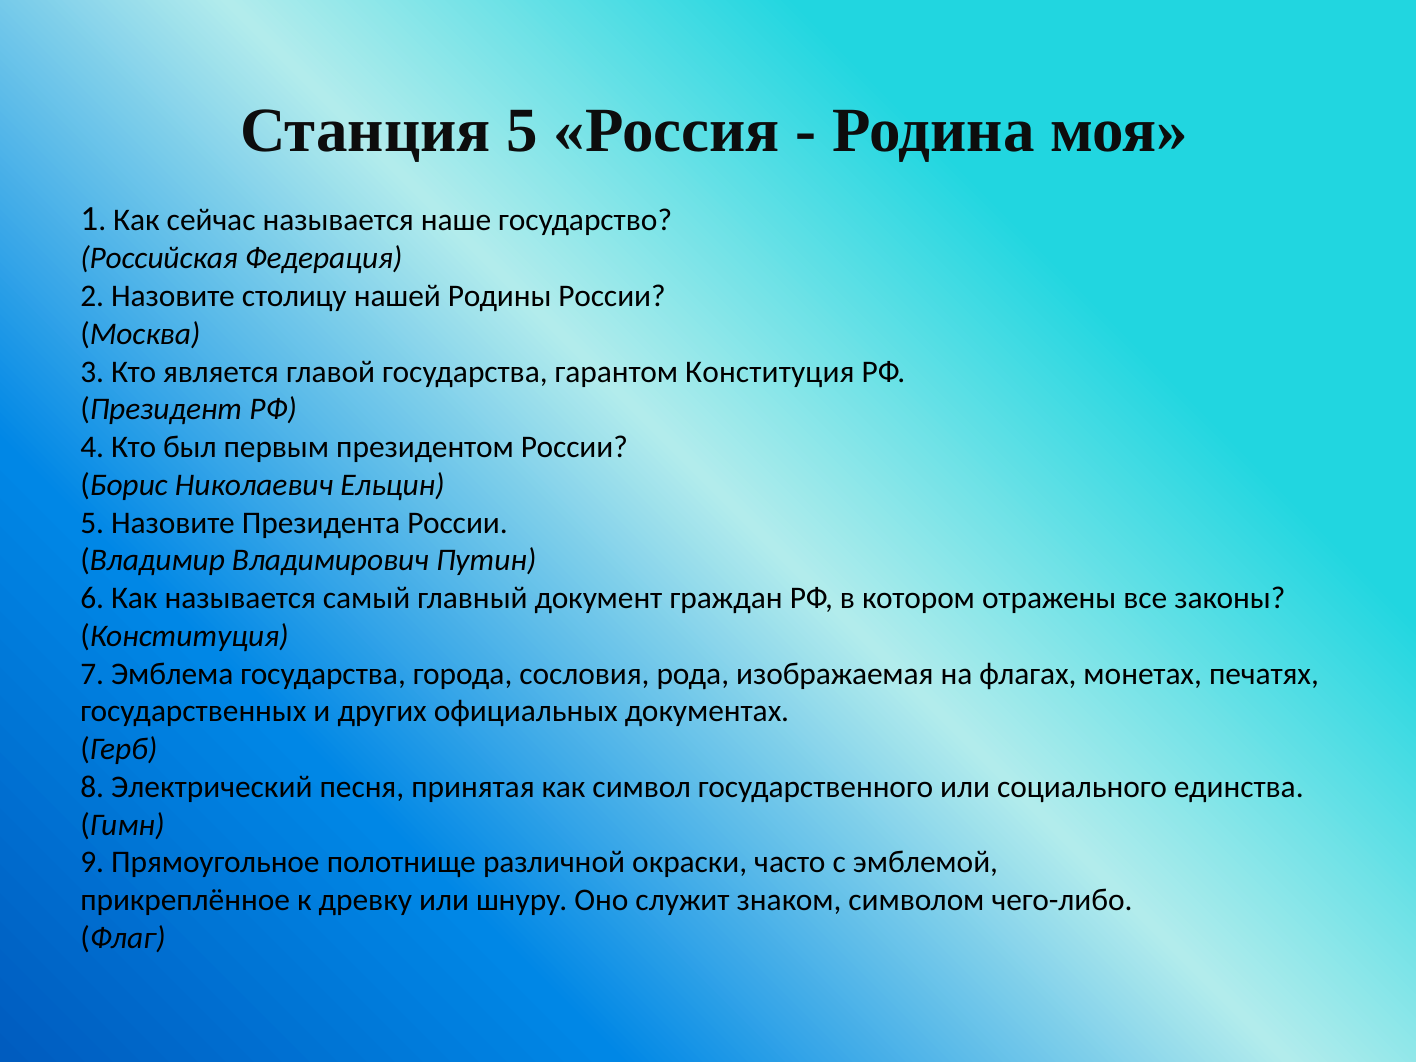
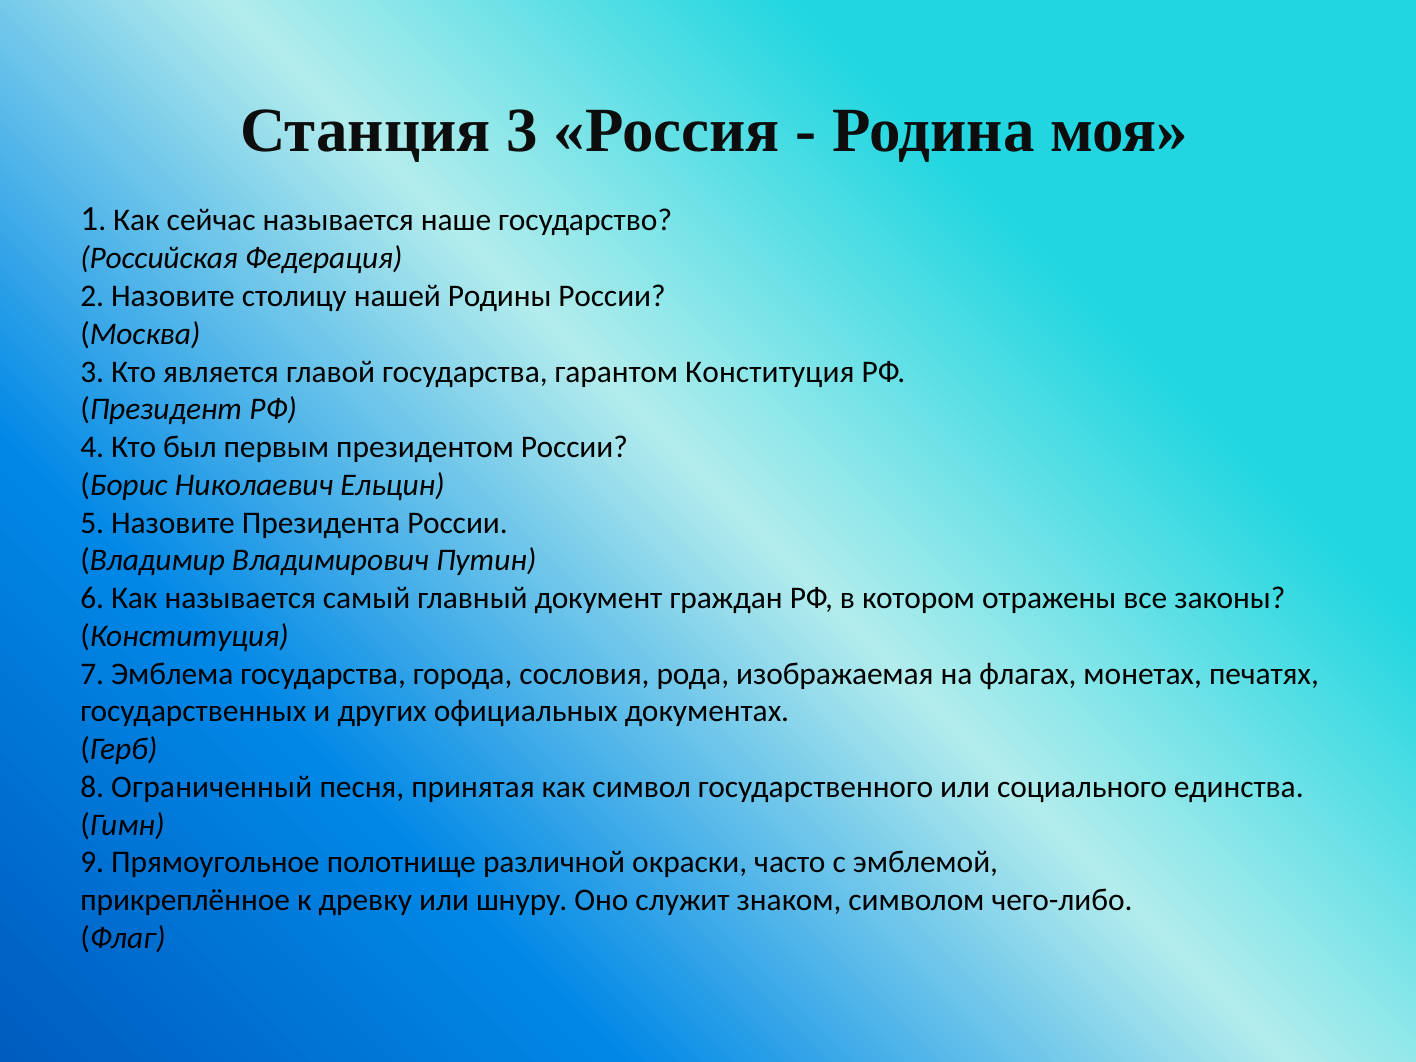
Станция 5: 5 -> 3
Электрический: Электрический -> Ограниченный
